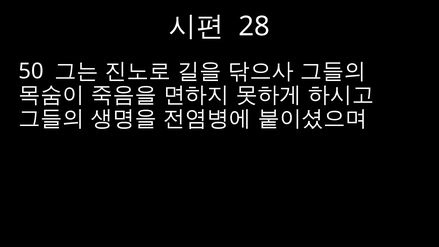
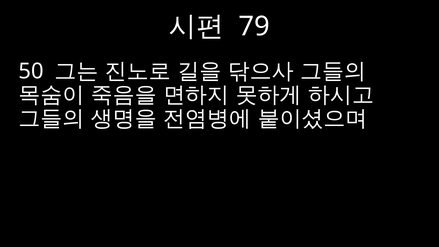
28: 28 -> 79
